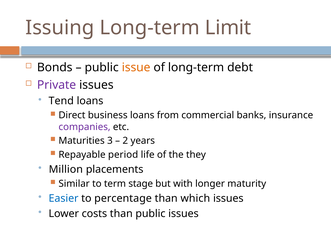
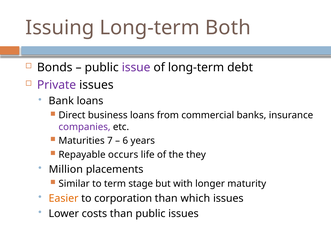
Limit: Limit -> Both
issue colour: orange -> purple
Tend: Tend -> Bank
3: 3 -> 7
2: 2 -> 6
period: period -> occurs
Easier colour: blue -> orange
percentage: percentage -> corporation
